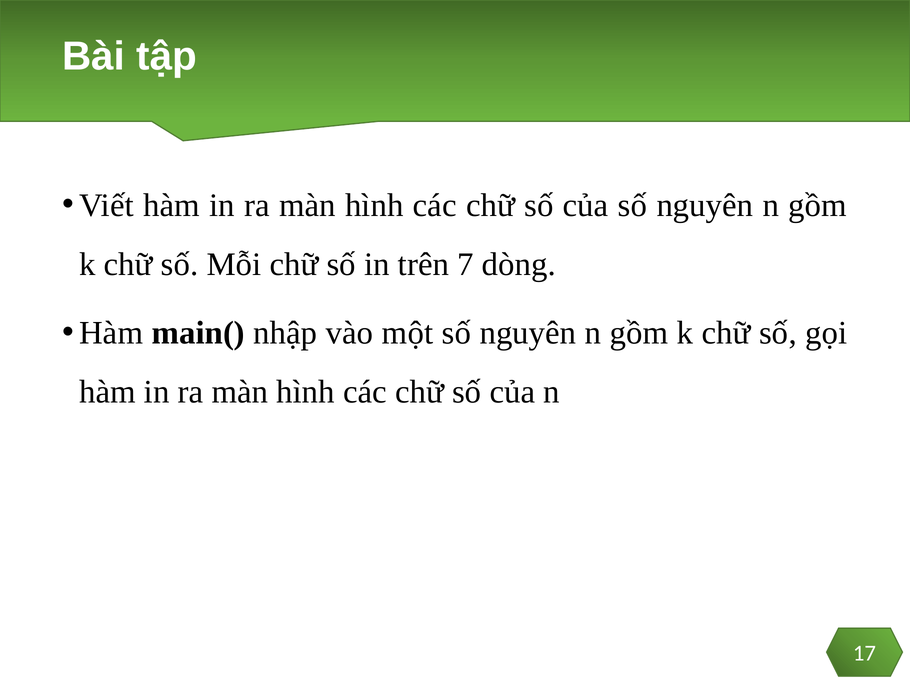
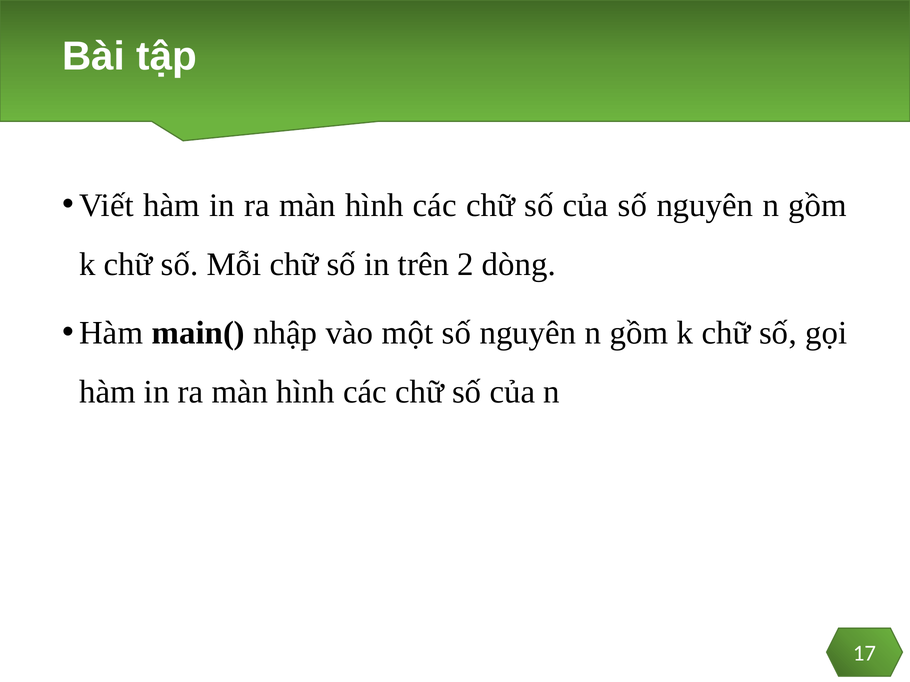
7: 7 -> 2
